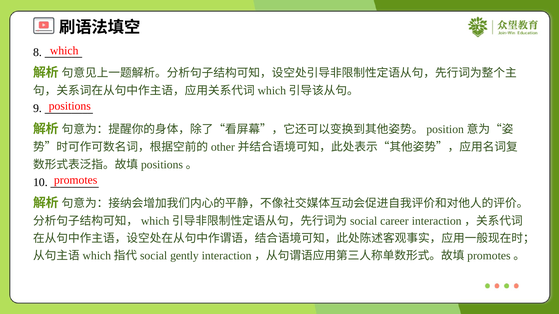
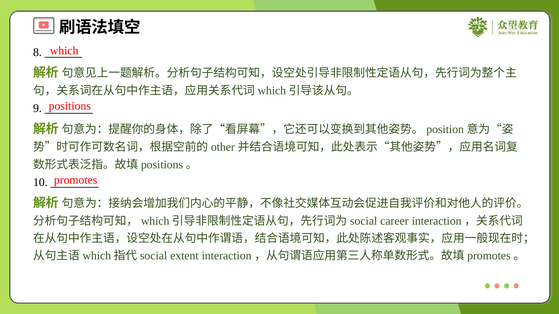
gently: gently -> extent
